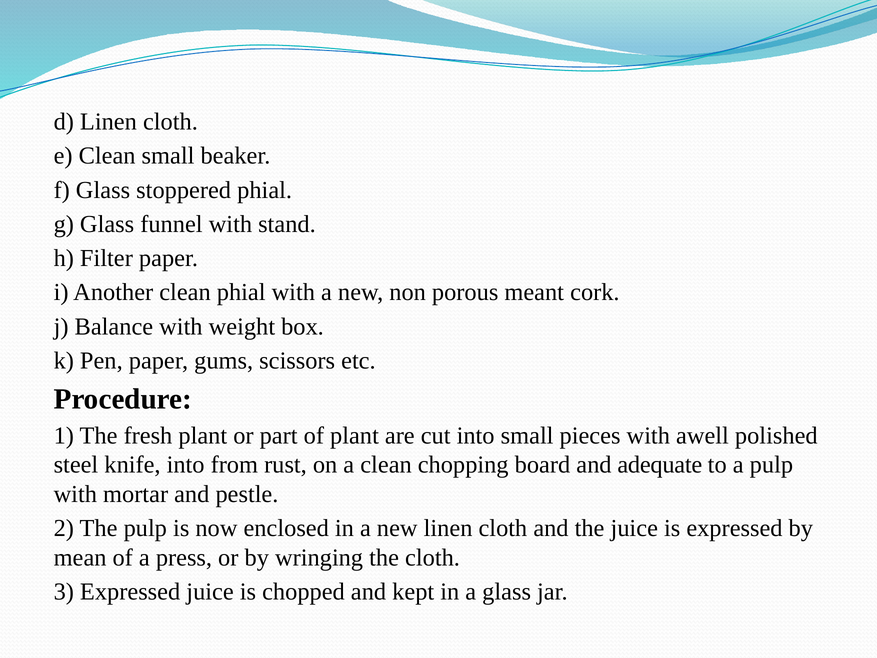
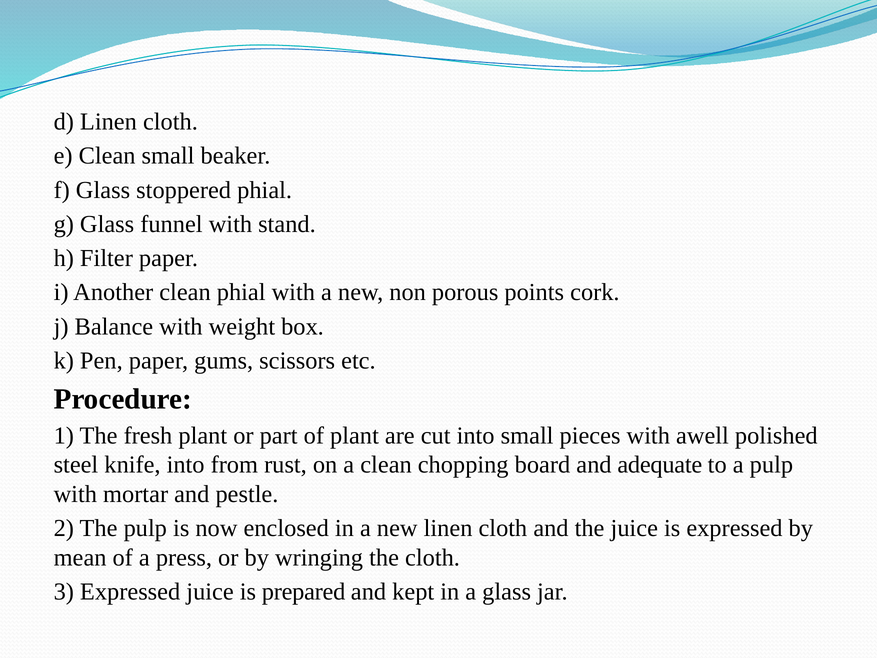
meant: meant -> points
chopped: chopped -> prepared
